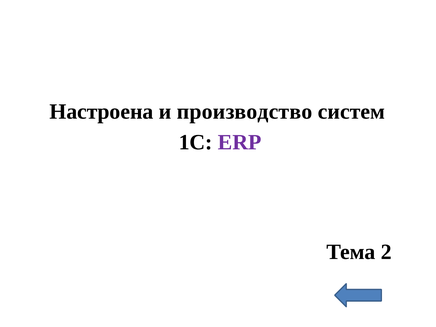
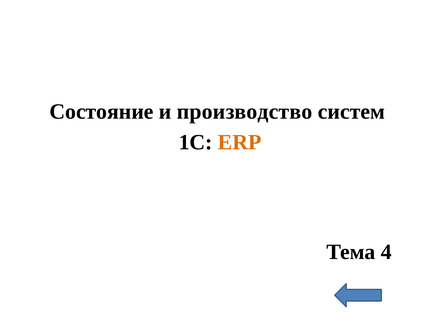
Настроена: Настроена -> Состояние
ERP colour: purple -> orange
2: 2 -> 4
